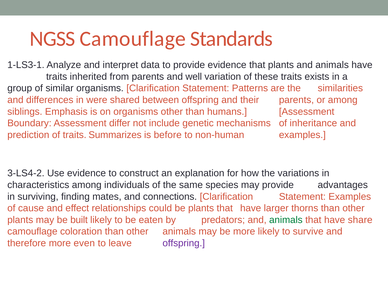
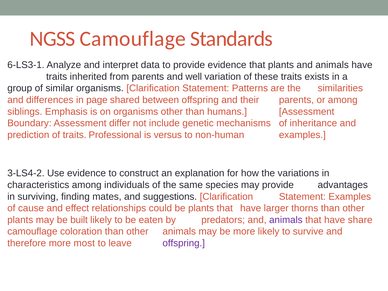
1-LS3-1: 1-LS3-1 -> 6-LS3-1
were: were -> page
Summarizes: Summarizes -> Professional
before: before -> versus
connections: connections -> suggestions
animals at (286, 220) colour: green -> purple
even: even -> most
